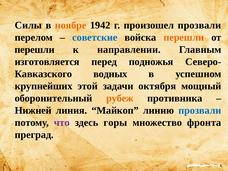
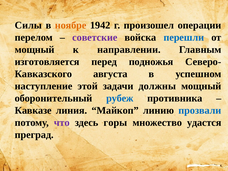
произошел прозвали: прозвали -> операции
советские colour: blue -> purple
перешли at (184, 37) colour: orange -> blue
перешли at (35, 50): перешли -> мощный
водных: водных -> августа
крупнейших: крупнейших -> наступление
октября: октября -> должны
рубеж colour: orange -> blue
Нижней: Нижней -> Кавказе
фронта: фронта -> удастся
